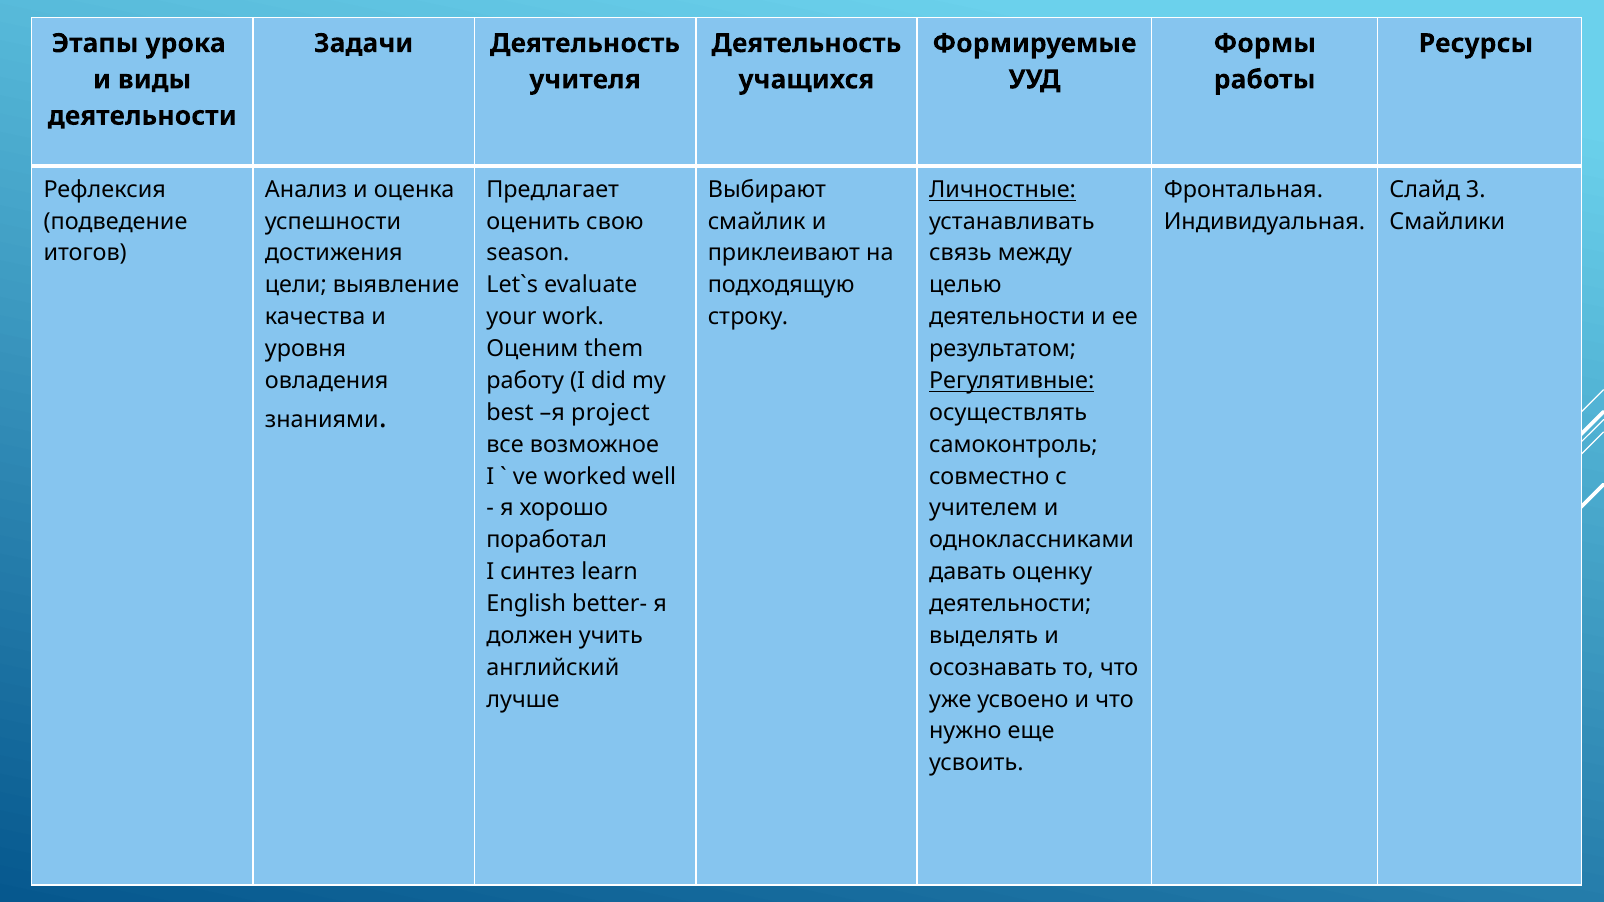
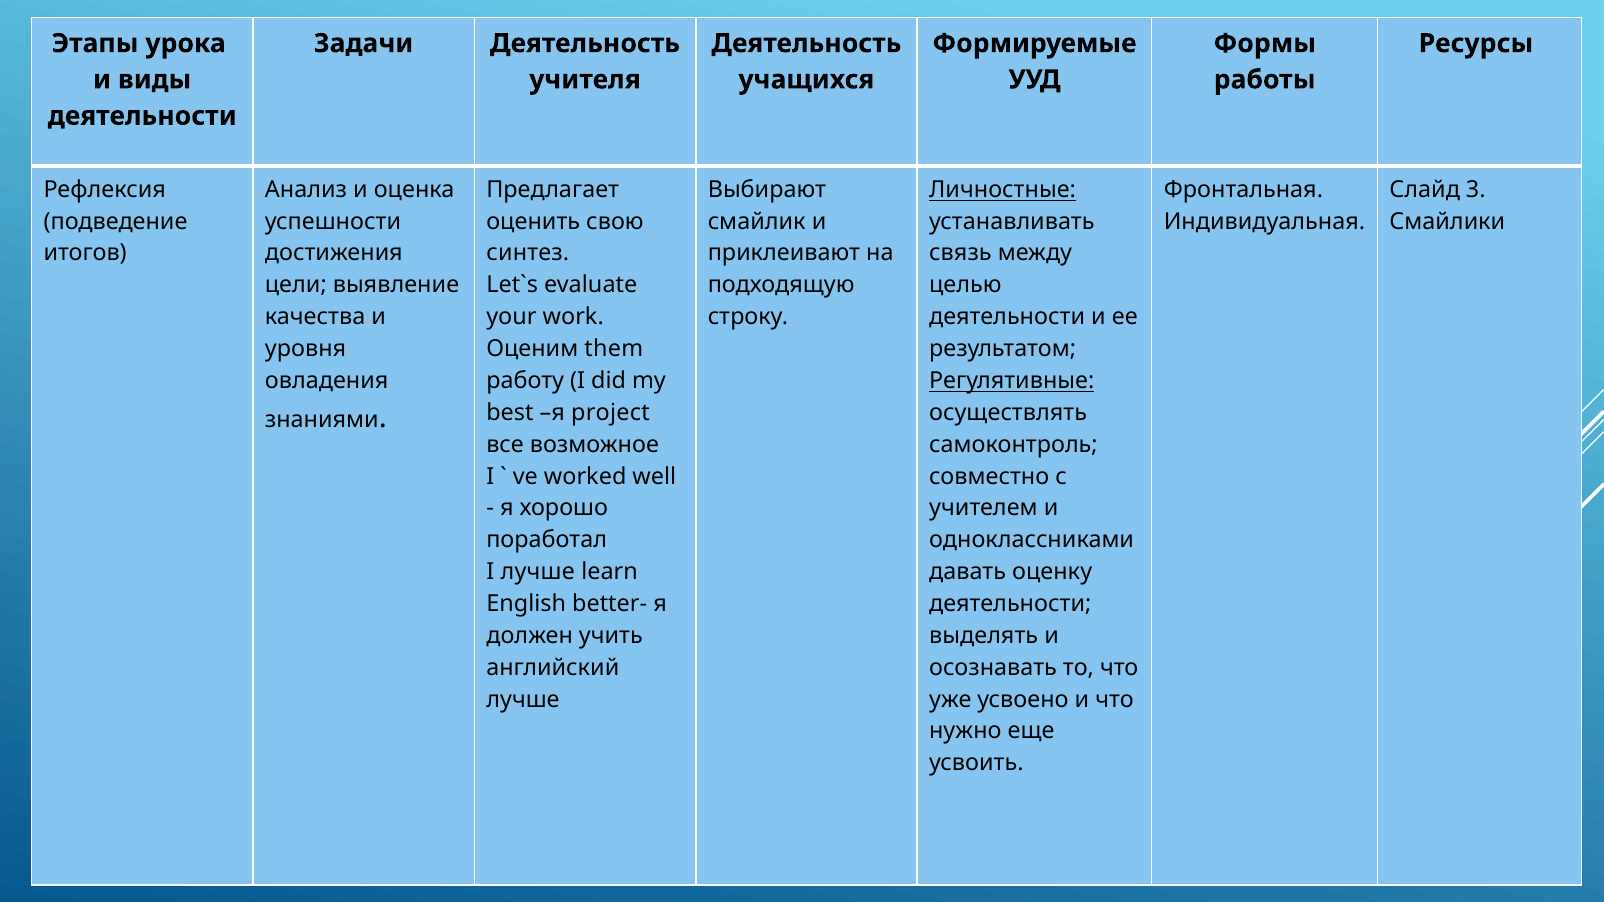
season: season -> синтез
I синтез: синтез -> лучше
